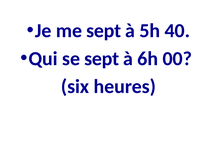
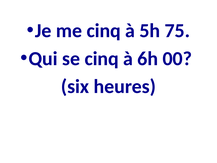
me sept: sept -> cinq
40: 40 -> 75
se sept: sept -> cinq
